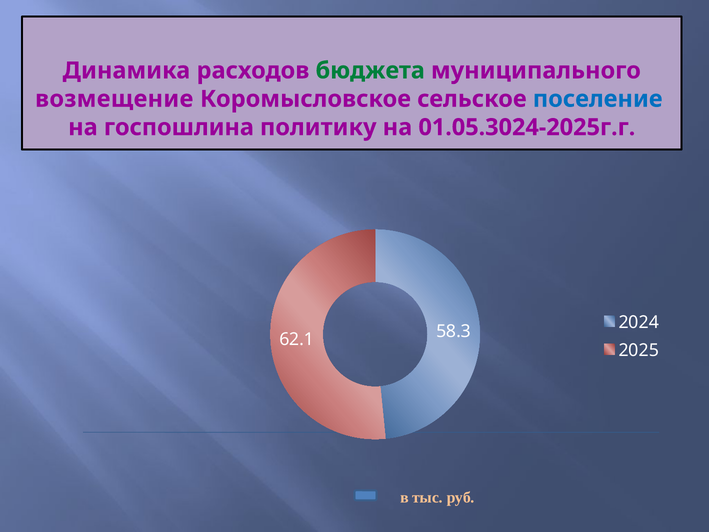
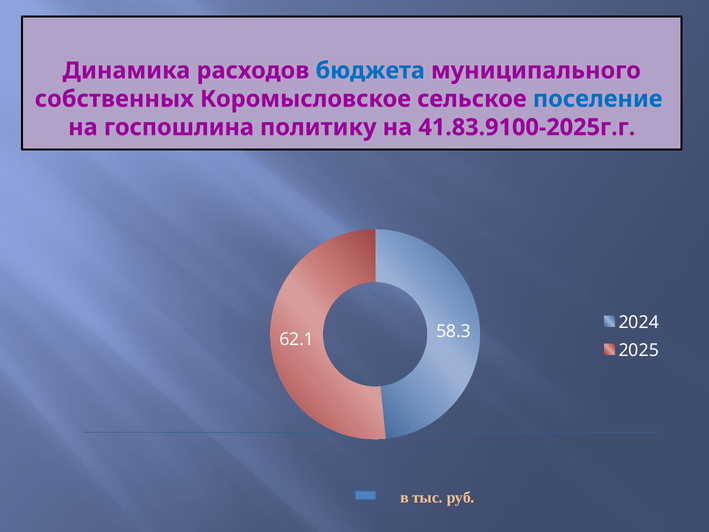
бюджета colour: green -> blue
возмещение: возмещение -> собственных
01.05.3024-2025г.г: 01.05.3024-2025г.г -> 41.83.9100-2025г.г
